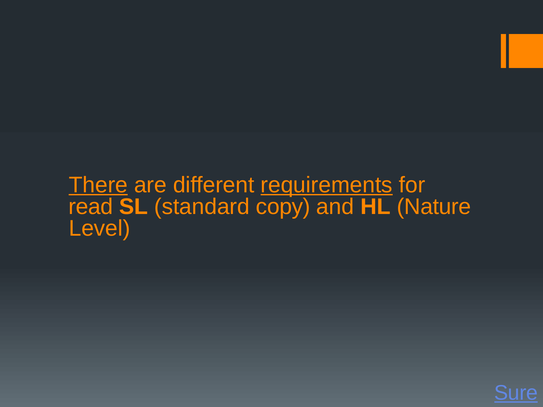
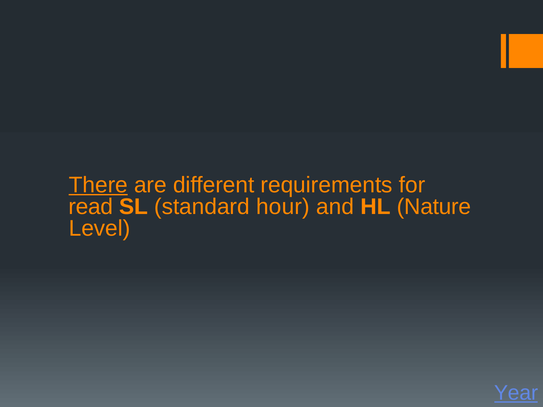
requirements underline: present -> none
copy: copy -> hour
Sure: Sure -> Year
